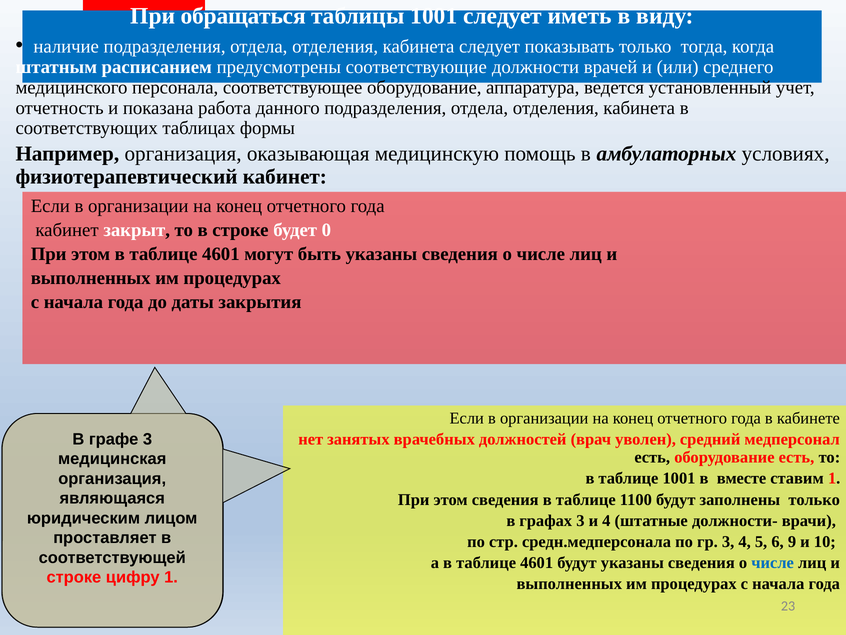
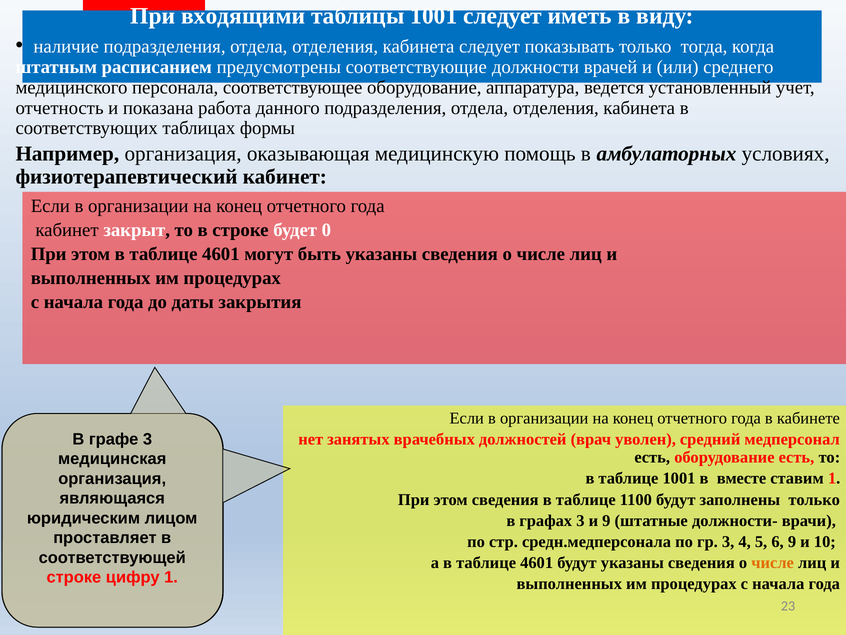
обращаться: обращаться -> входящими
и 4: 4 -> 9
числе at (773, 562) colour: blue -> orange
